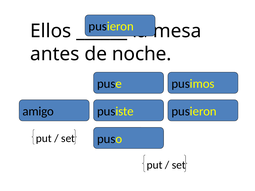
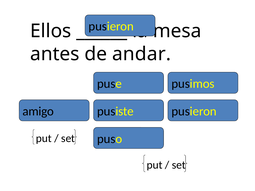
noche: noche -> andar
